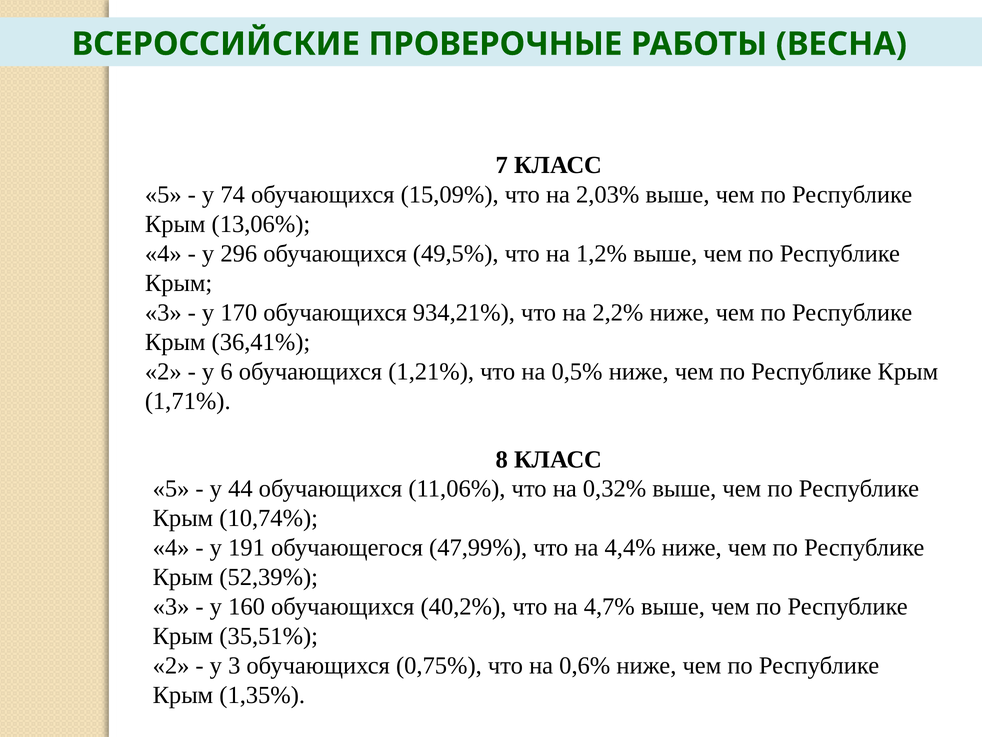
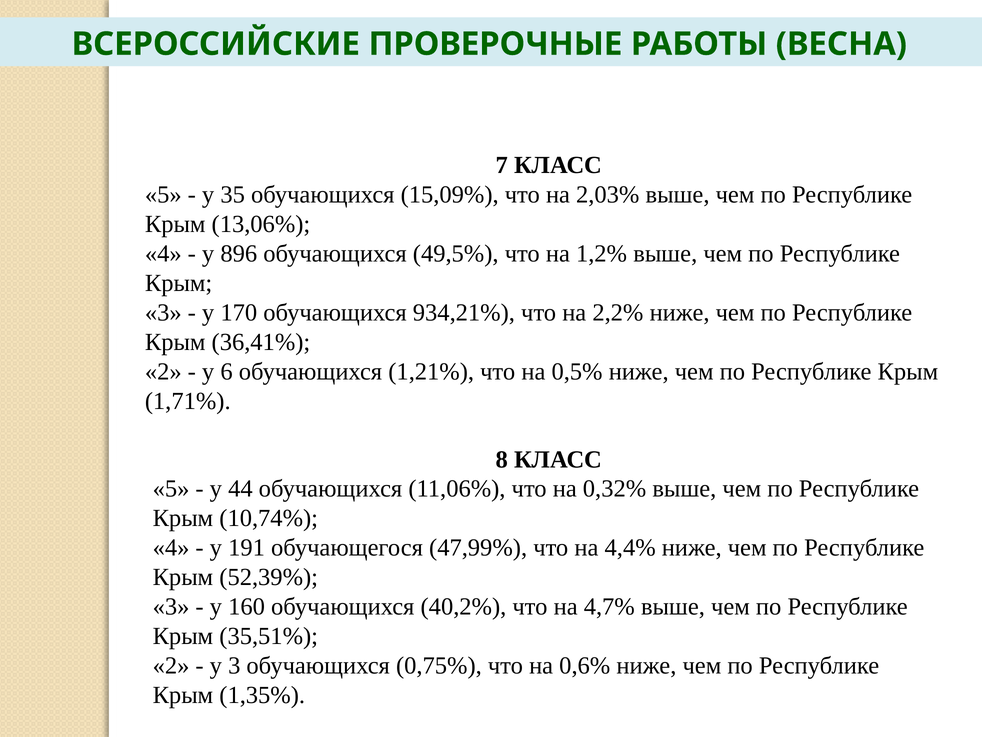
74: 74 -> 35
296: 296 -> 896
